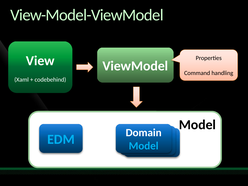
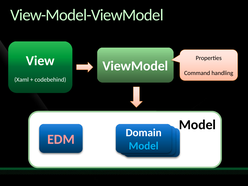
EDM colour: light blue -> pink
